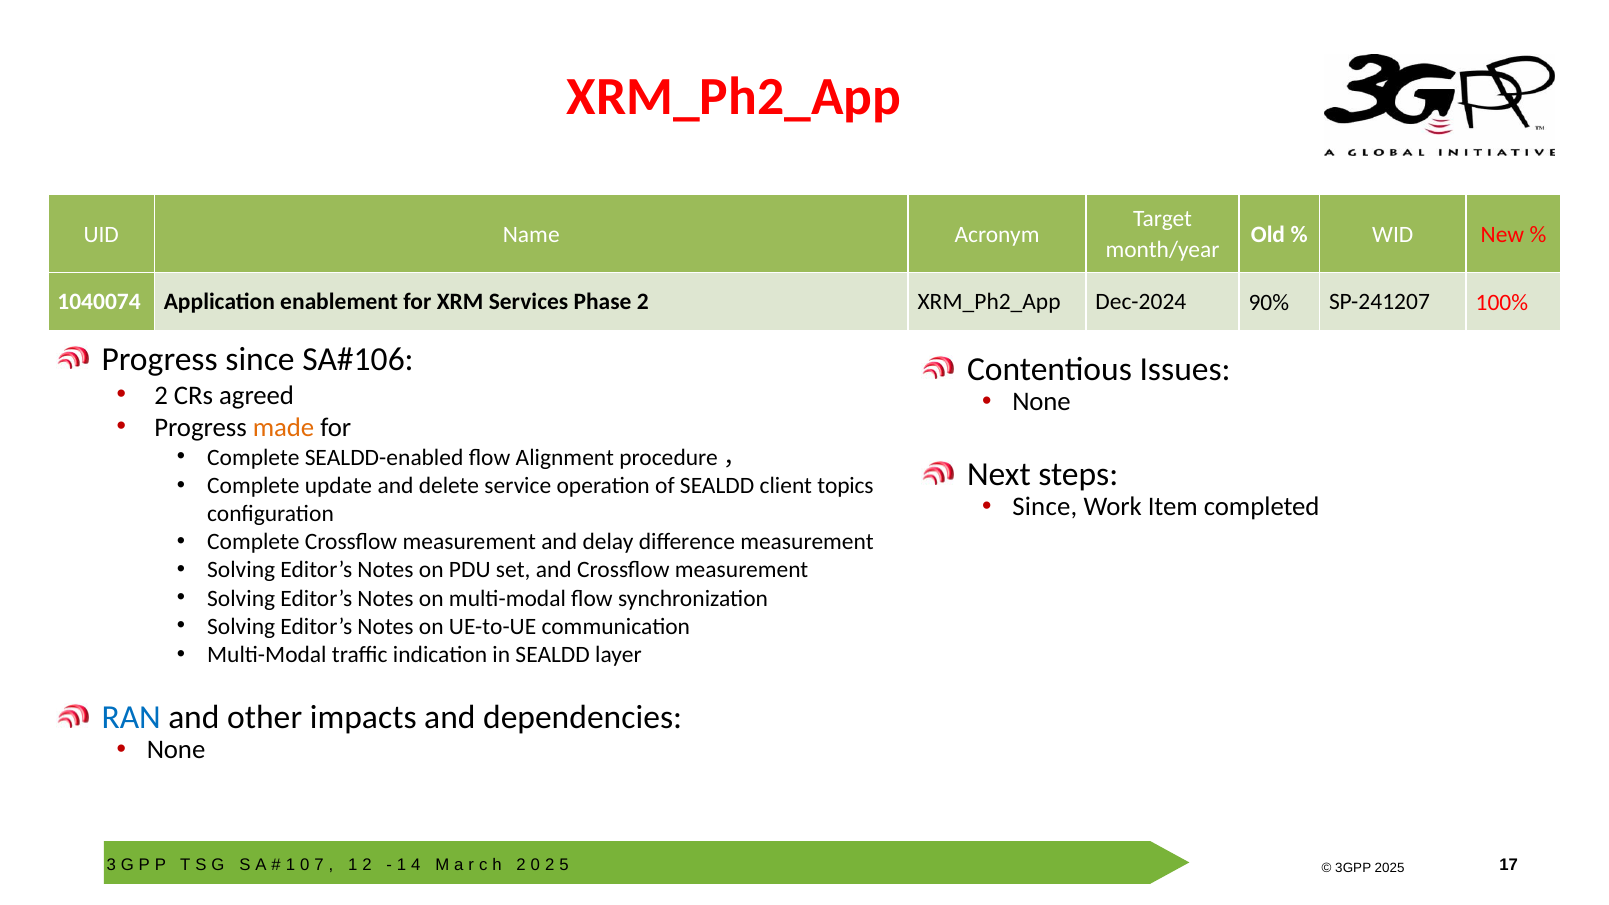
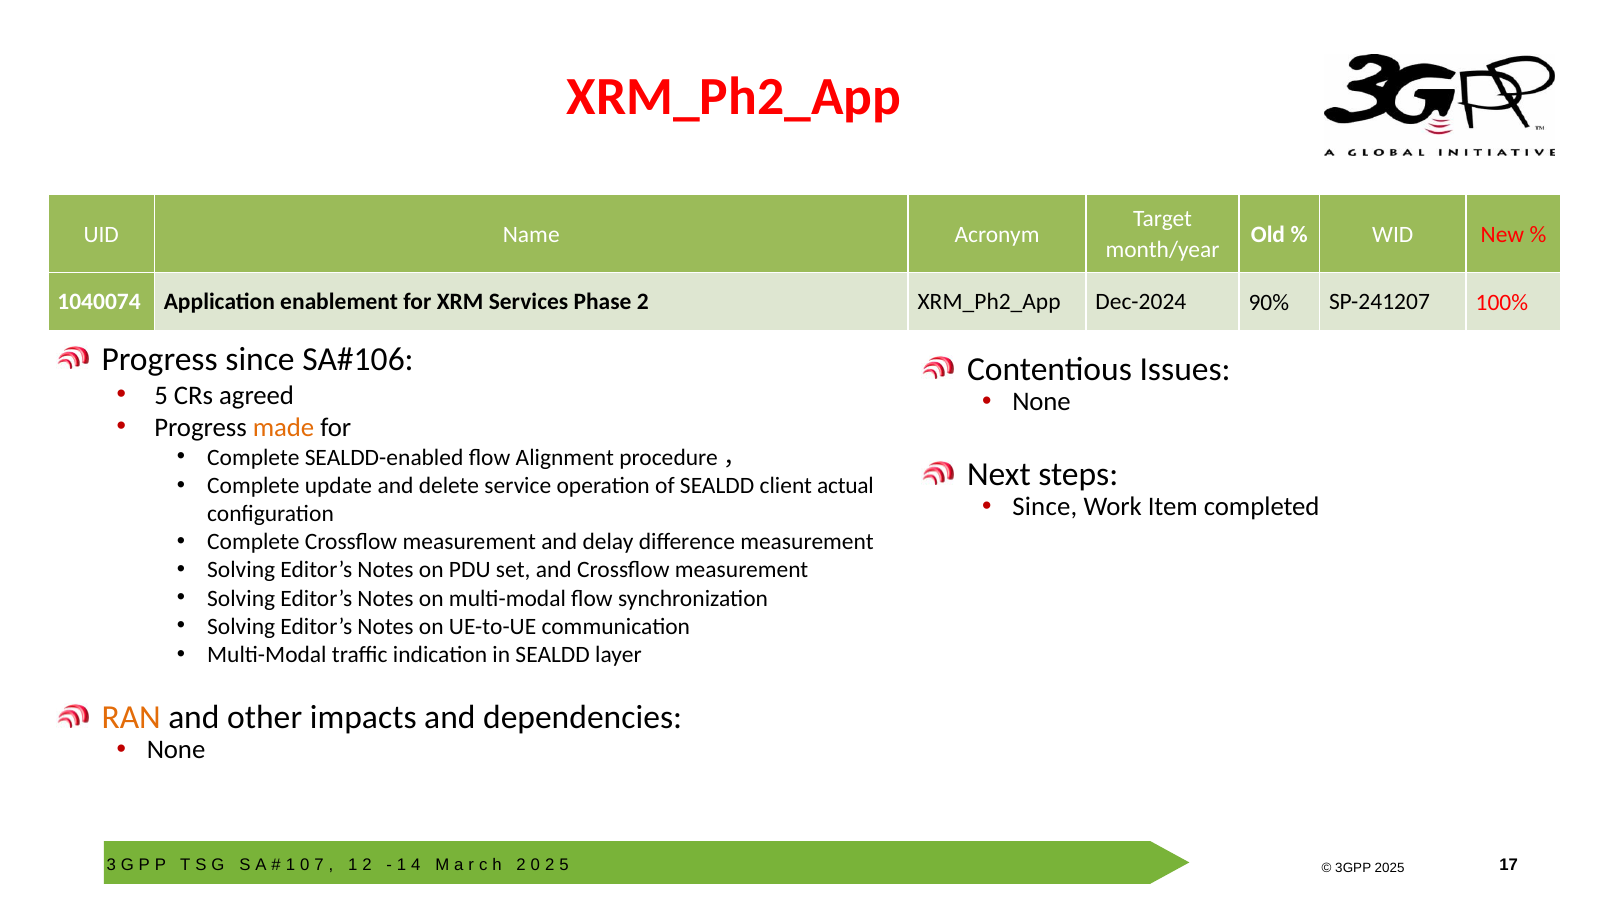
2 at (161, 395): 2 -> 5
topics: topics -> actual
RAN colour: blue -> orange
